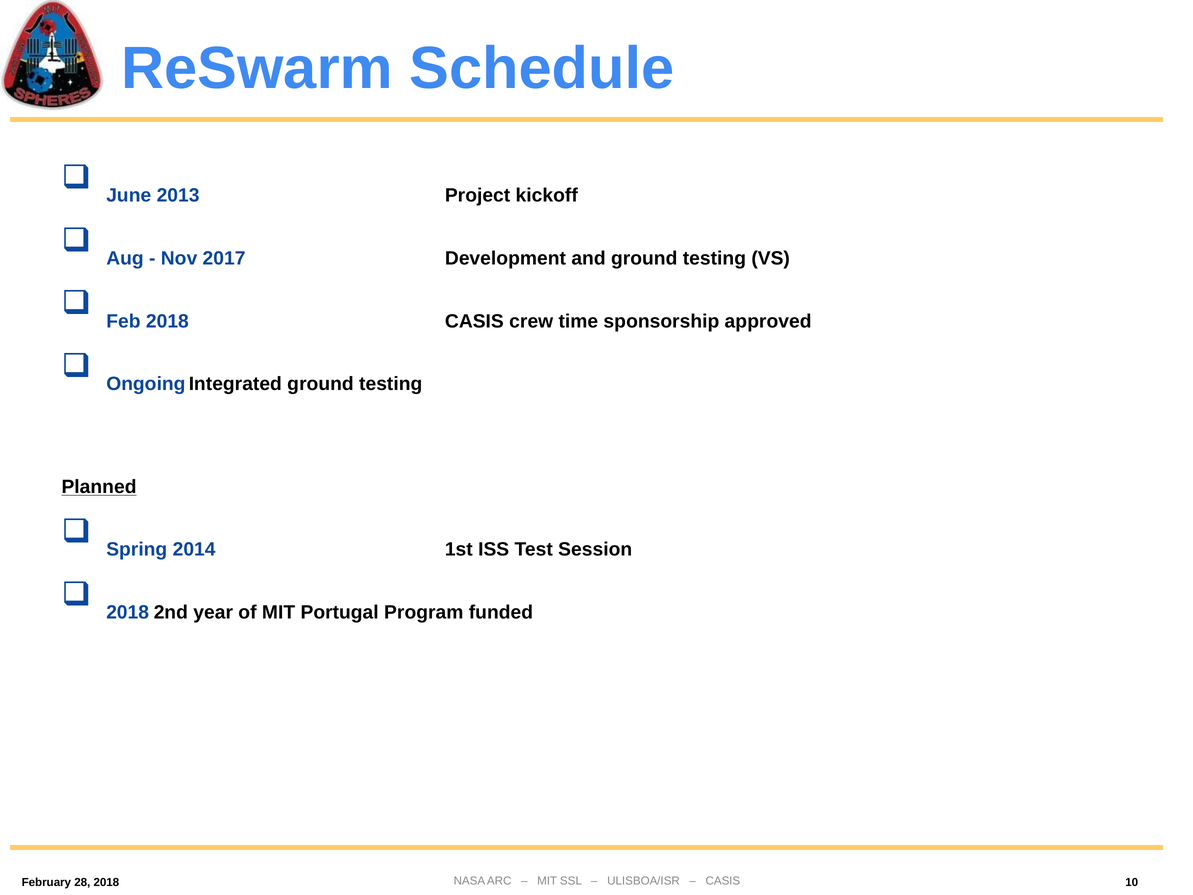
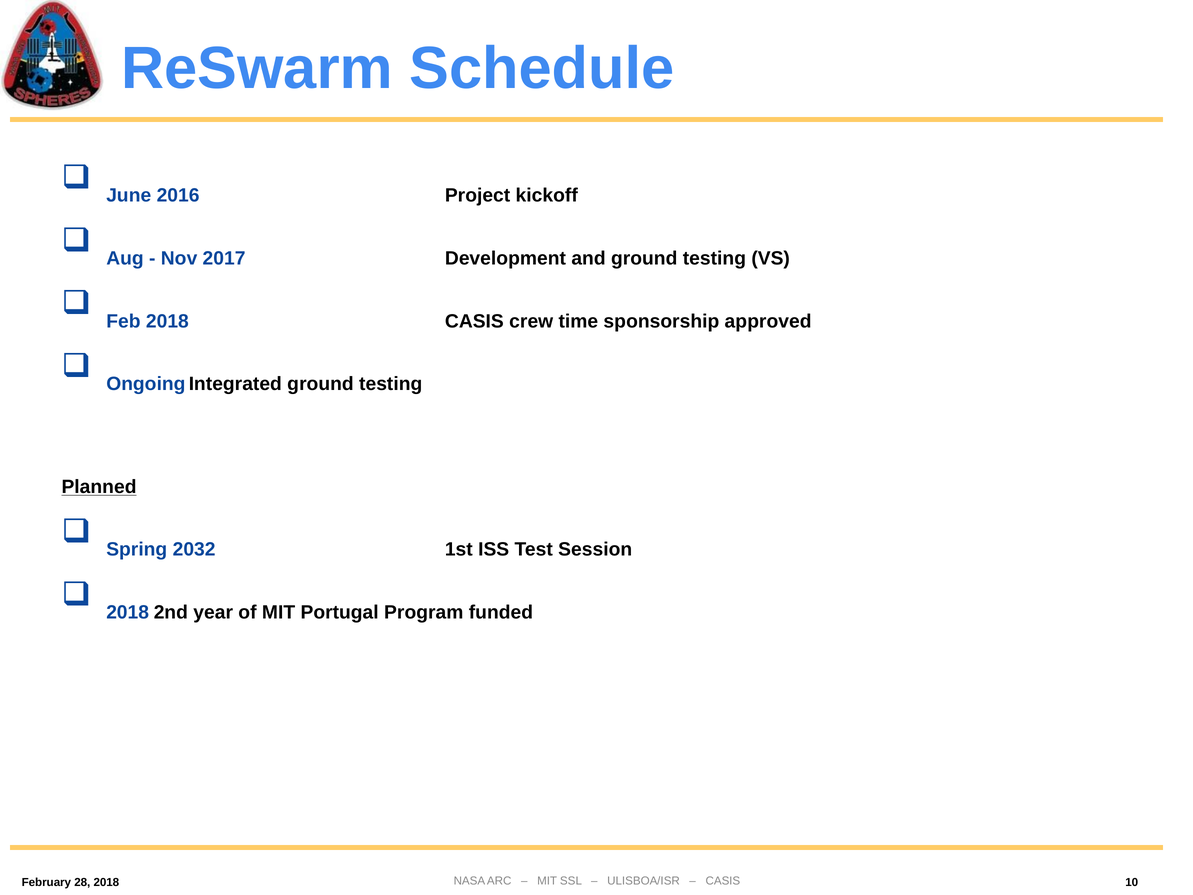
2013: 2013 -> 2016
2014: 2014 -> 2032
